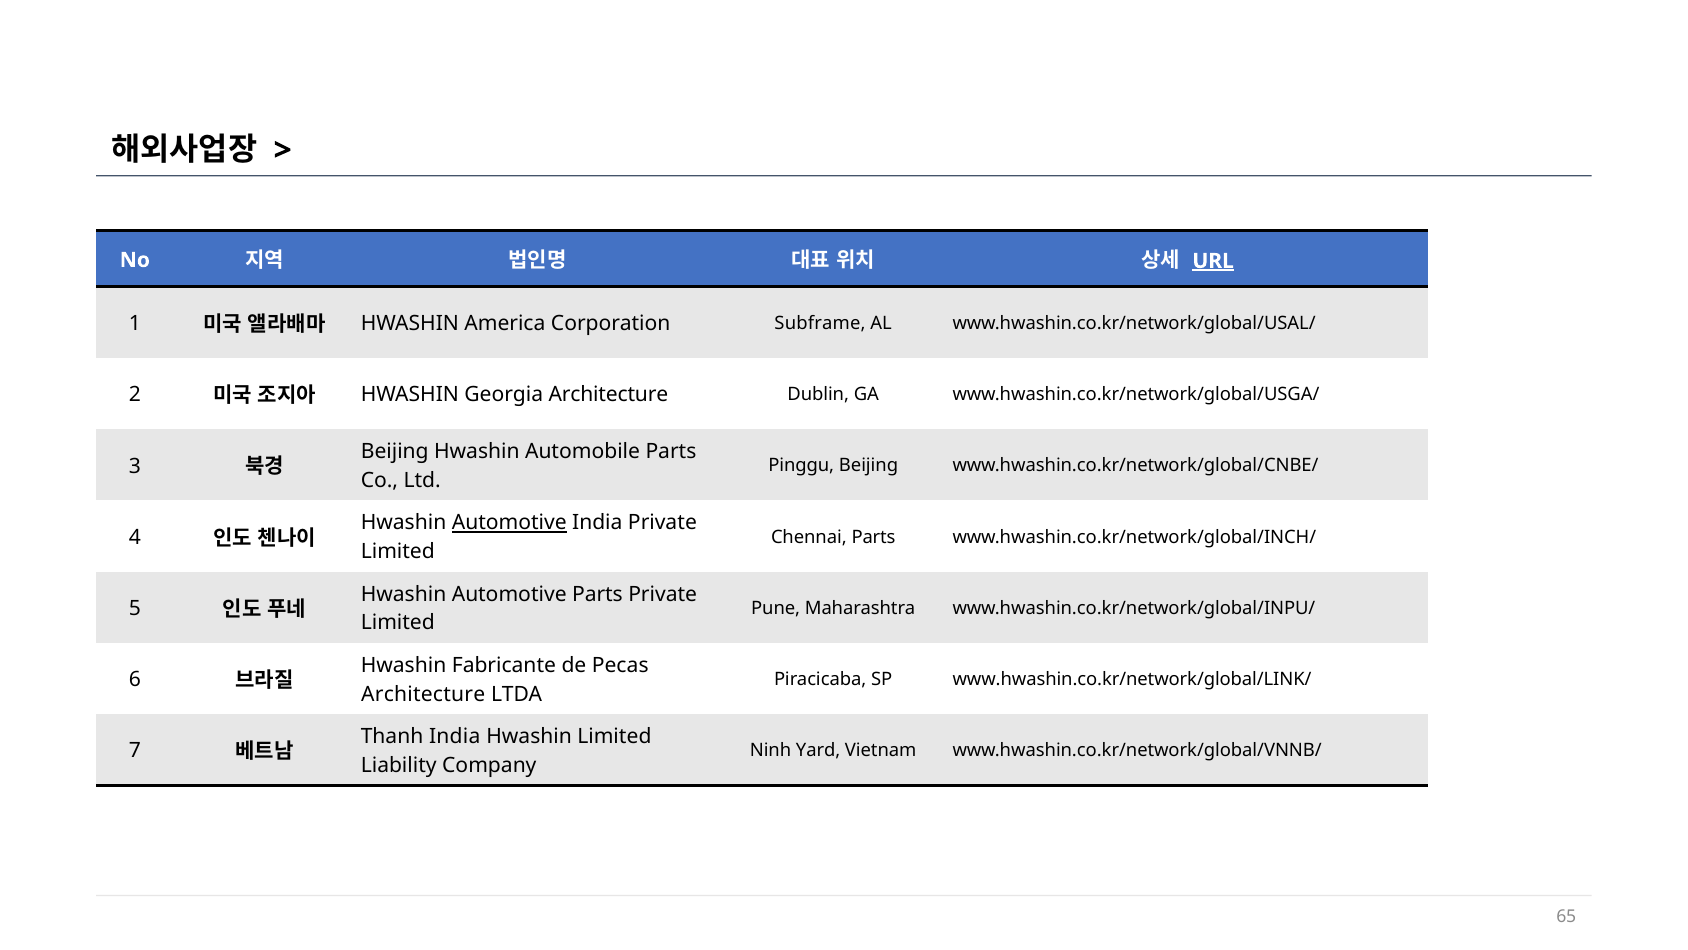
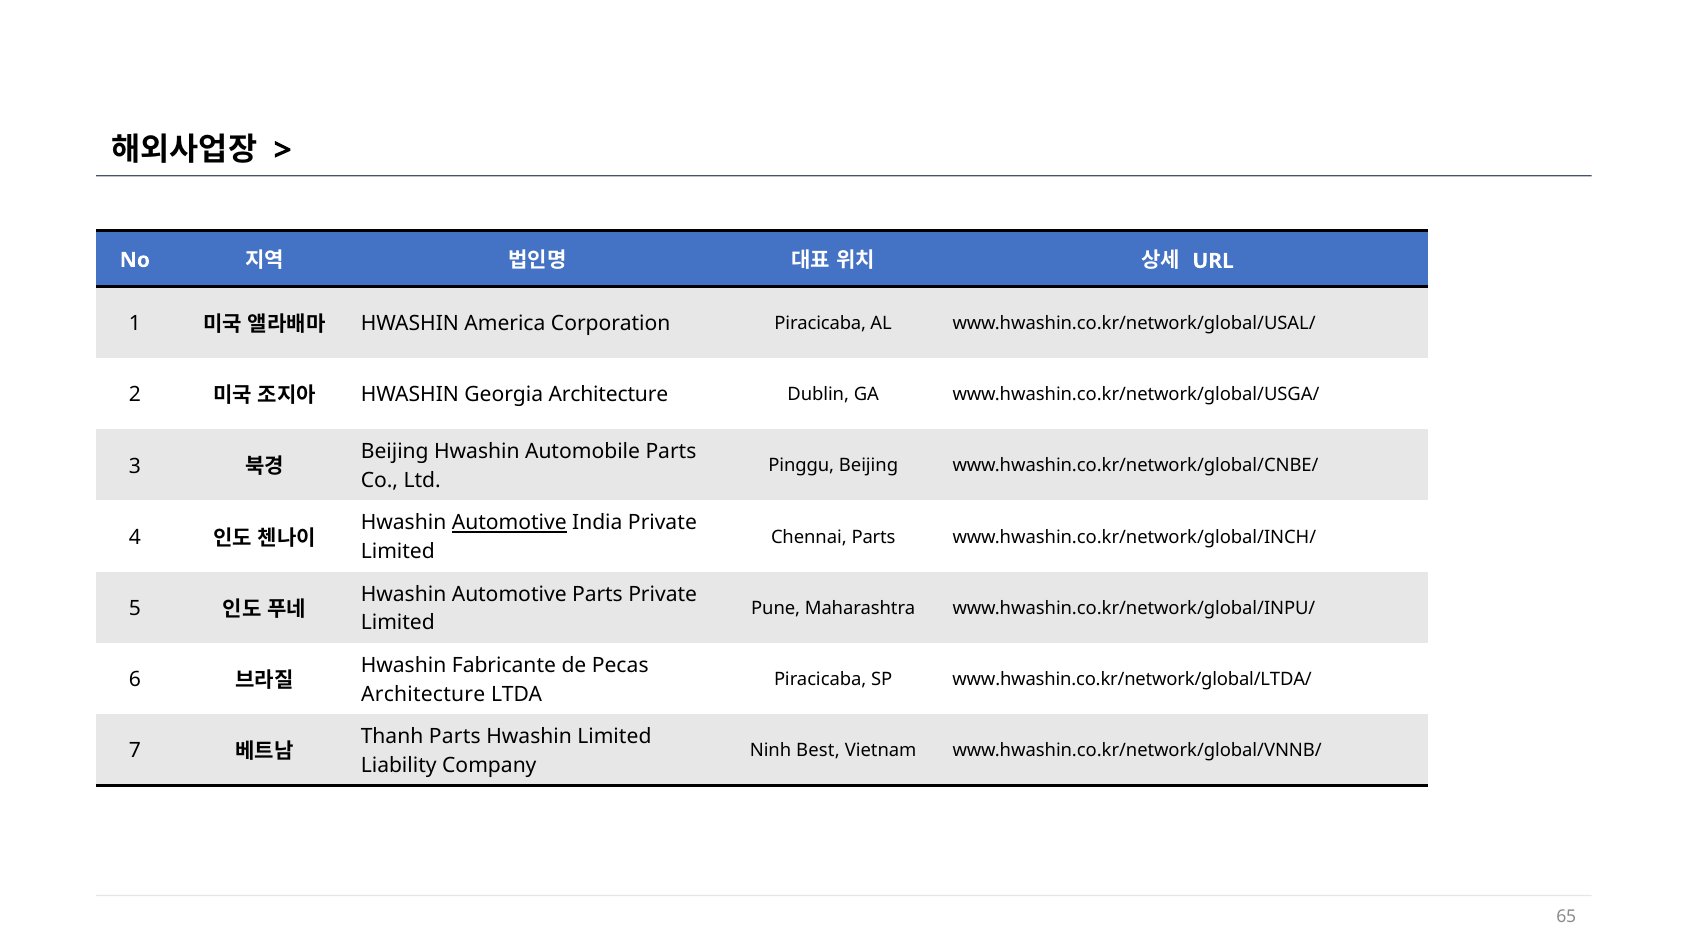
URL underline: present -> none
Corporation Subframe: Subframe -> Piracicaba
www.hwashin.co.kr/network/global/LINK/: www.hwashin.co.kr/network/global/LINK/ -> www.hwashin.co.kr/network/global/LTDA/
Thanh India: India -> Parts
Yard: Yard -> Best
